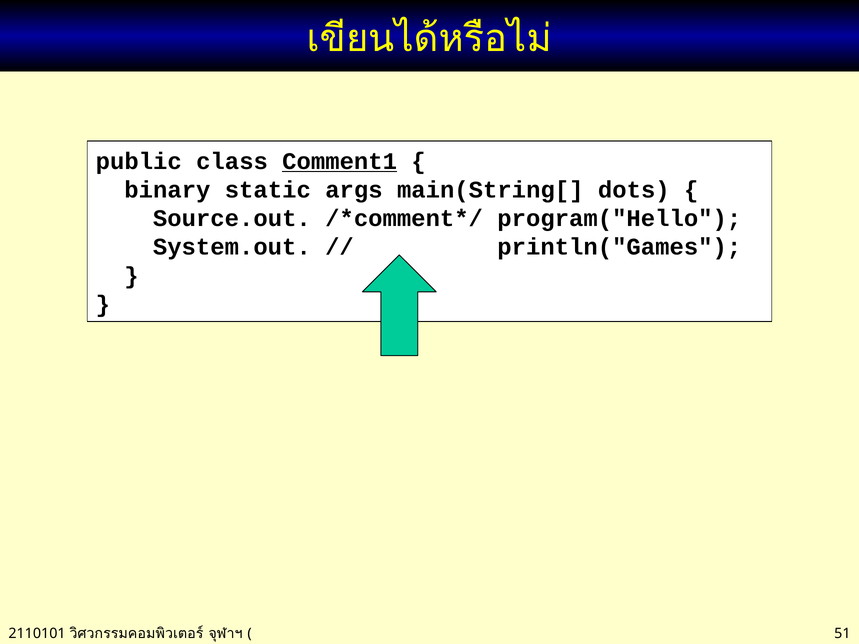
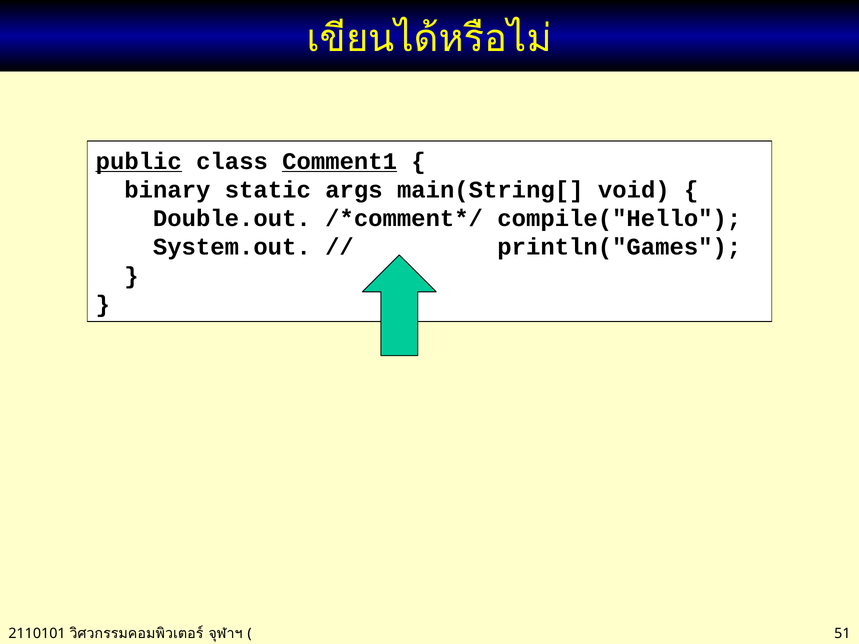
public underline: none -> present
dots: dots -> void
Source.out: Source.out -> Double.out
program("Hello: program("Hello -> compile("Hello
